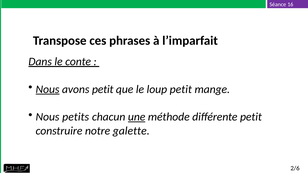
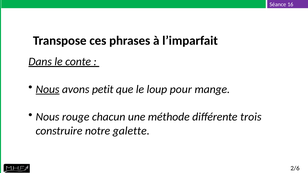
loup petit: petit -> pour
petits: petits -> rouge
une underline: present -> none
différente petit: petit -> trois
